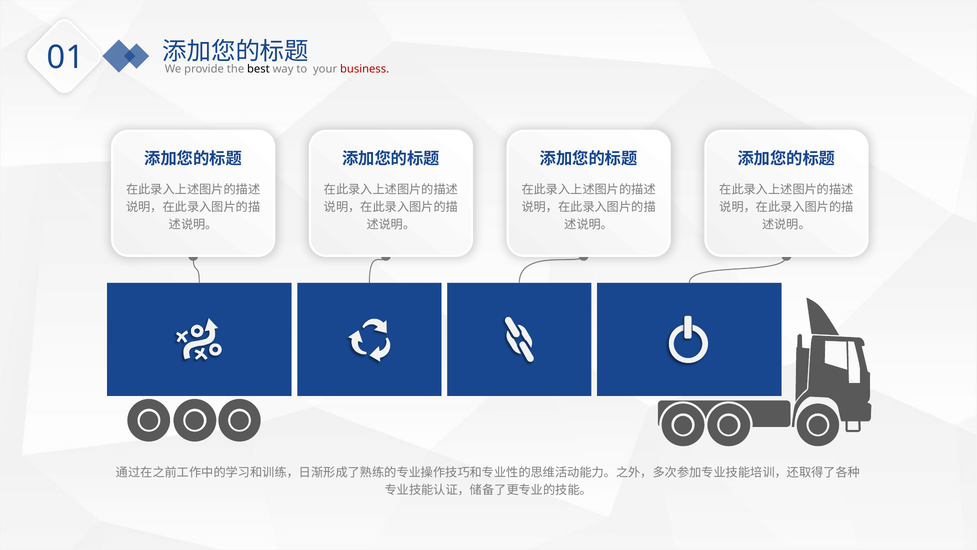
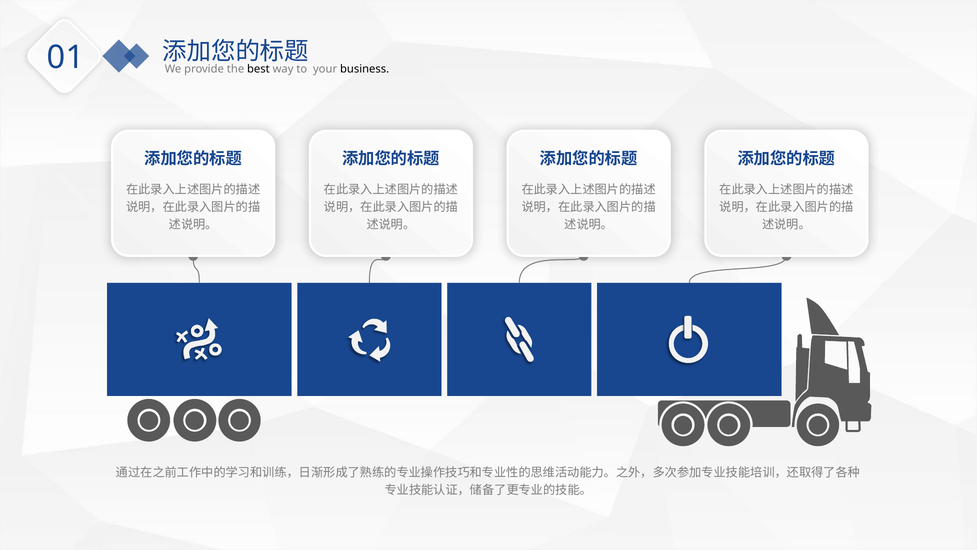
business colour: red -> black
